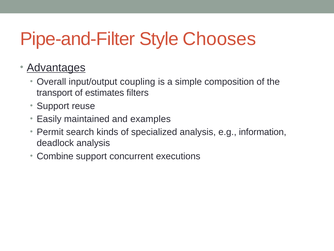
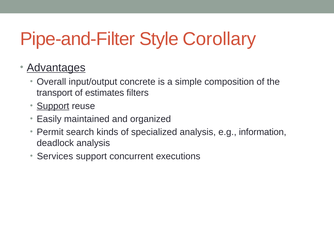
Chooses: Chooses -> Corollary
coupling: coupling -> concrete
Support at (53, 106) underline: none -> present
examples: examples -> organized
Combine: Combine -> Services
